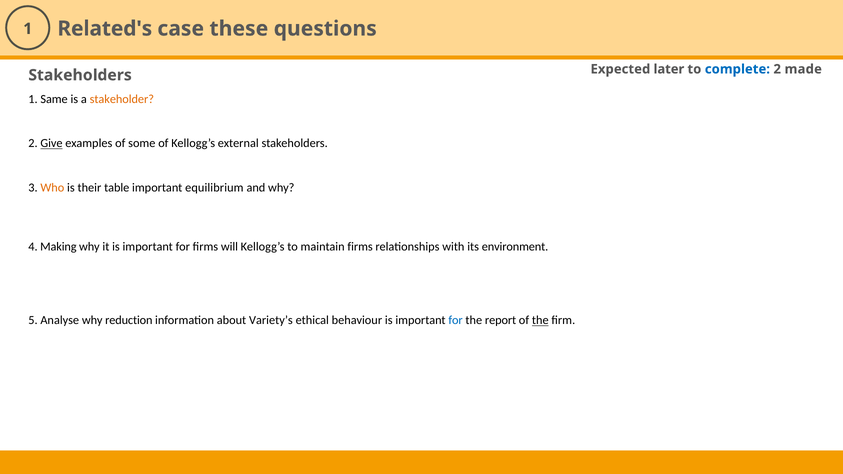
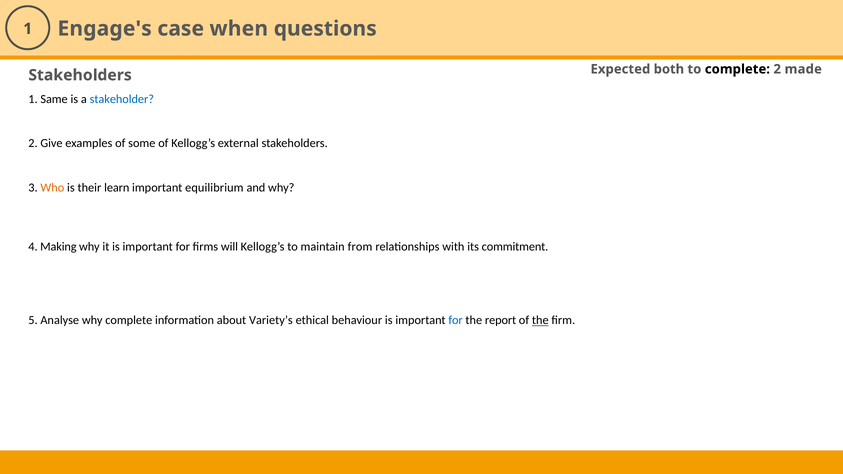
Related's: Related's -> Engage's
these: these -> when
later: later -> both
complete at (737, 69) colour: blue -> black
stakeholder colour: orange -> blue
Give underline: present -> none
table: table -> learn
maintain firms: firms -> from
environment: environment -> commitment
why reduction: reduction -> complete
